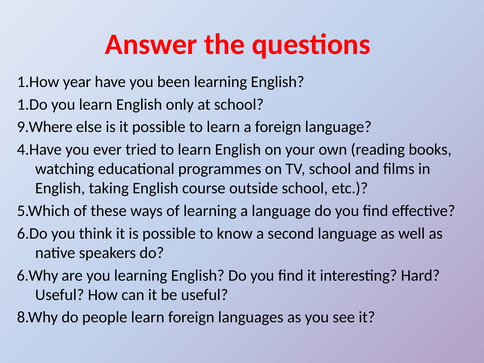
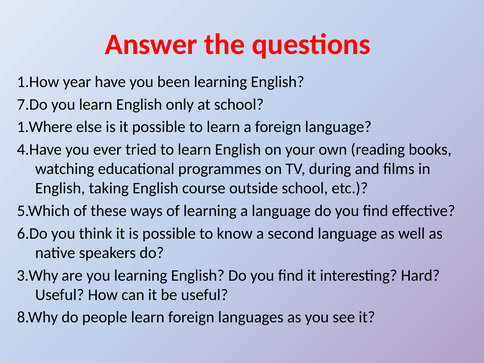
1.Do: 1.Do -> 7.Do
9.Where: 9.Where -> 1.Where
TV school: school -> during
6.Why: 6.Why -> 3.Why
